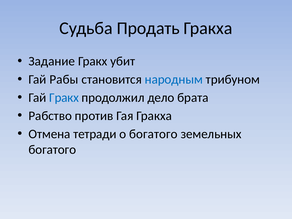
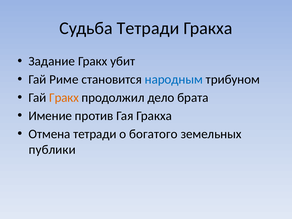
Судьба Продать: Продать -> Тетради
Рабы: Рабы -> Риме
Гракх at (64, 98) colour: blue -> orange
Рабство: Рабство -> Имение
богатого at (52, 150): богатого -> публики
